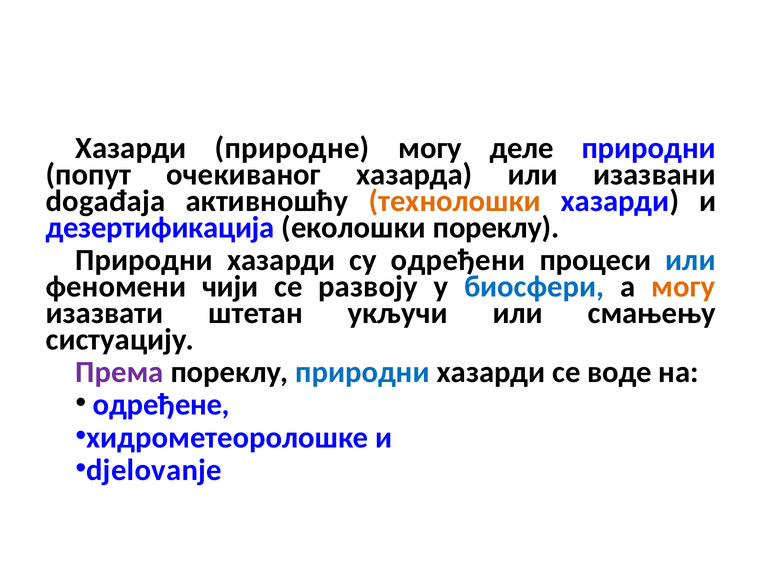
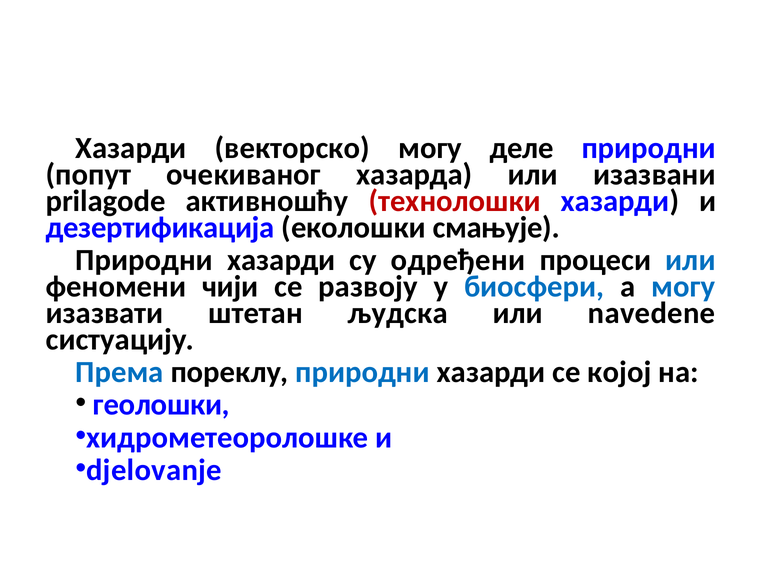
природне: природне -> векторско
događaja: događaja -> prilagode
технолошки colour: orange -> red
еколошки пореклу: пореклу -> смањује
могу at (683, 287) colour: orange -> blue
укључи: укључи -> људска
смањењу: смањењу -> navedene
Према colour: purple -> blue
воде: воде -> којој
одређене: одређене -> геолошки
